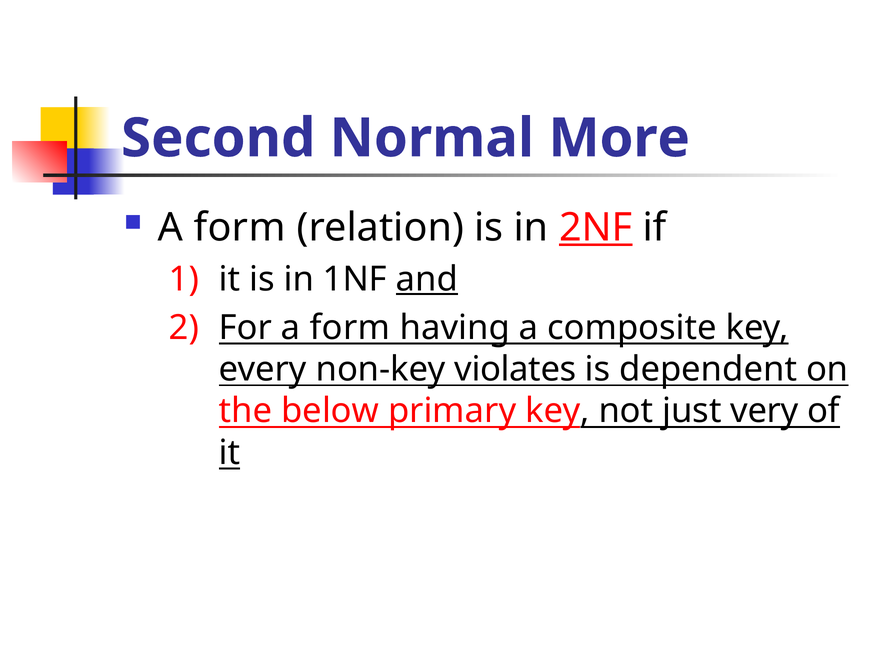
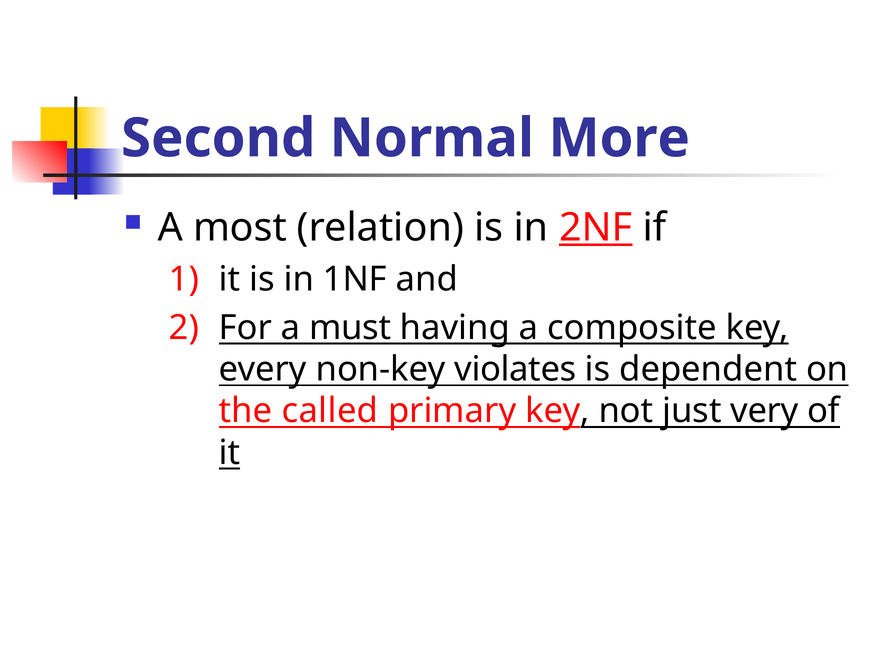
form at (240, 228): form -> most
and underline: present -> none
For a form: form -> must
below: below -> called
